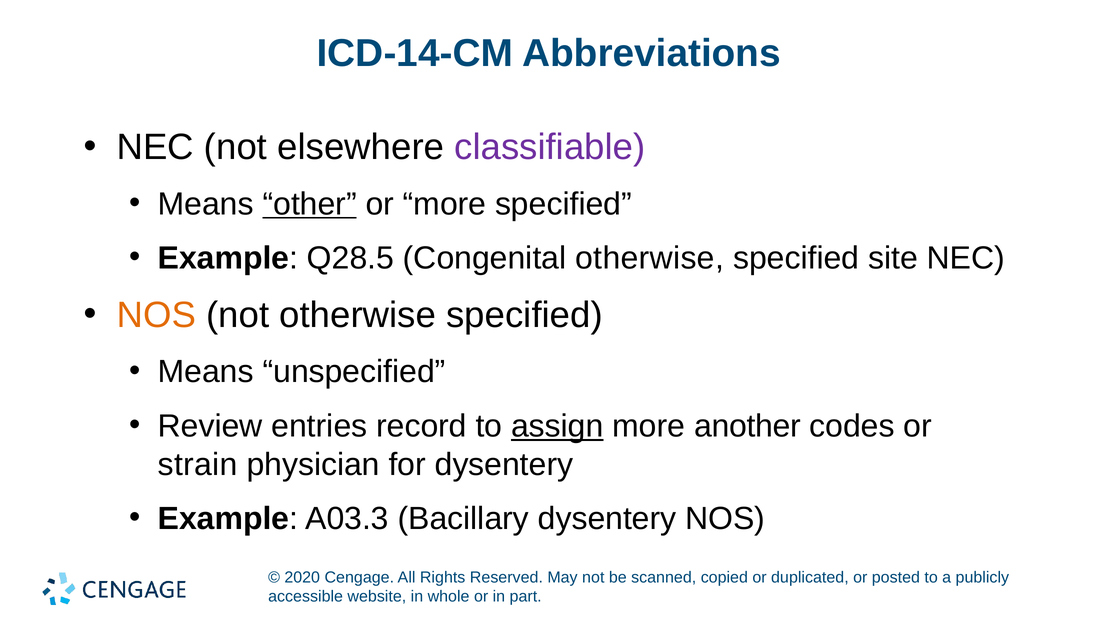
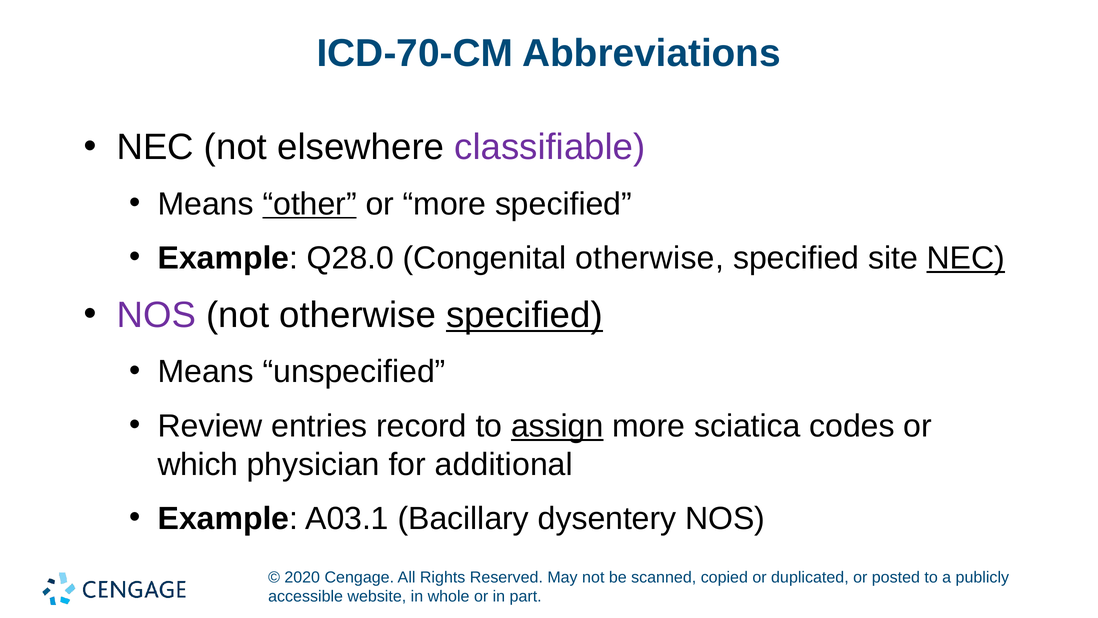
ICD-14-CM: ICD-14-CM -> ICD-70-CM
Q28.5: Q28.5 -> Q28.0
NEC at (966, 258) underline: none -> present
NOS at (156, 315) colour: orange -> purple
specified at (524, 315) underline: none -> present
another: another -> sciatica
strain: strain -> which
for dysentery: dysentery -> additional
A03.3: A03.3 -> A03.1
